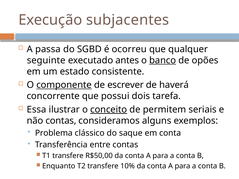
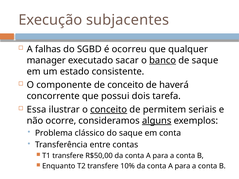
passa: passa -> falhas
seguinte: seguinte -> manager
antes: antes -> sacar
de opões: opões -> saque
componente underline: present -> none
de escrever: escrever -> conceito
não contas: contas -> ocorre
alguns underline: none -> present
